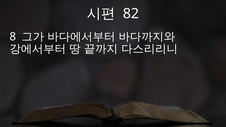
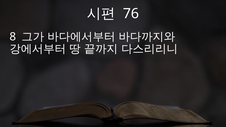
82: 82 -> 76
